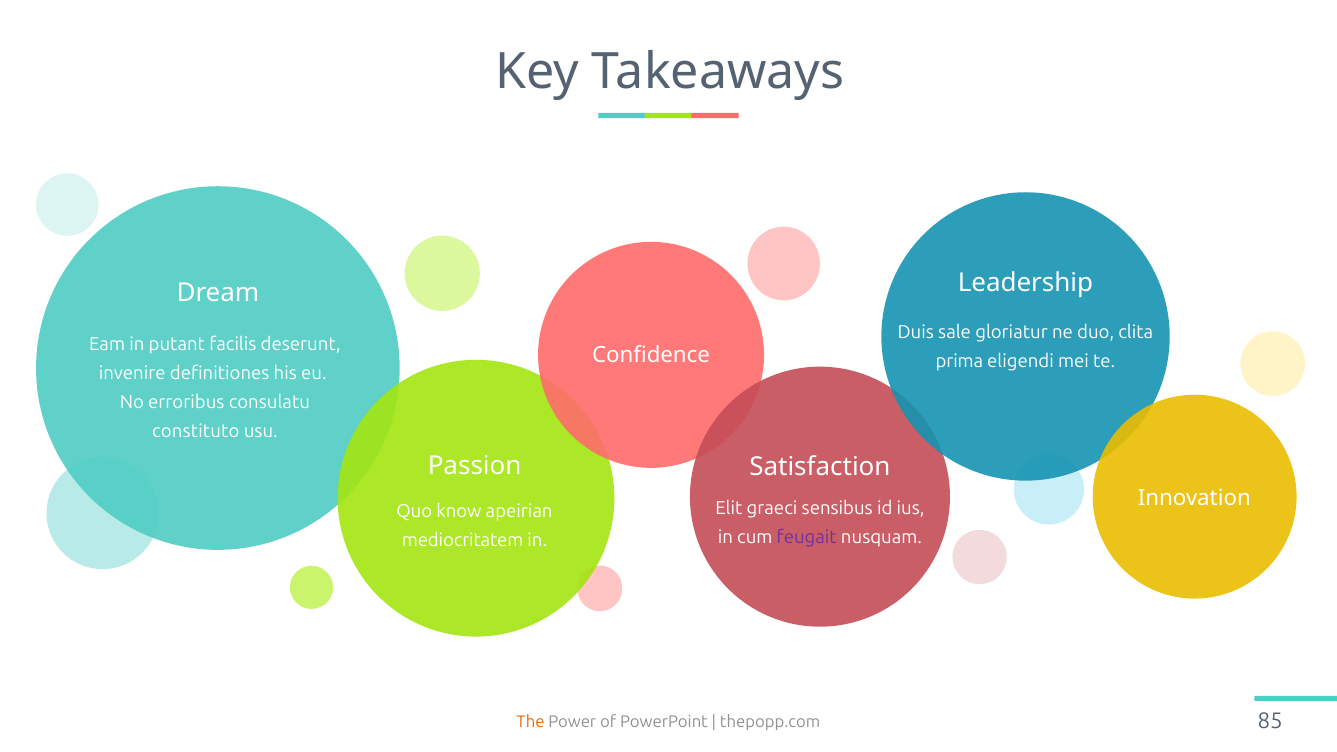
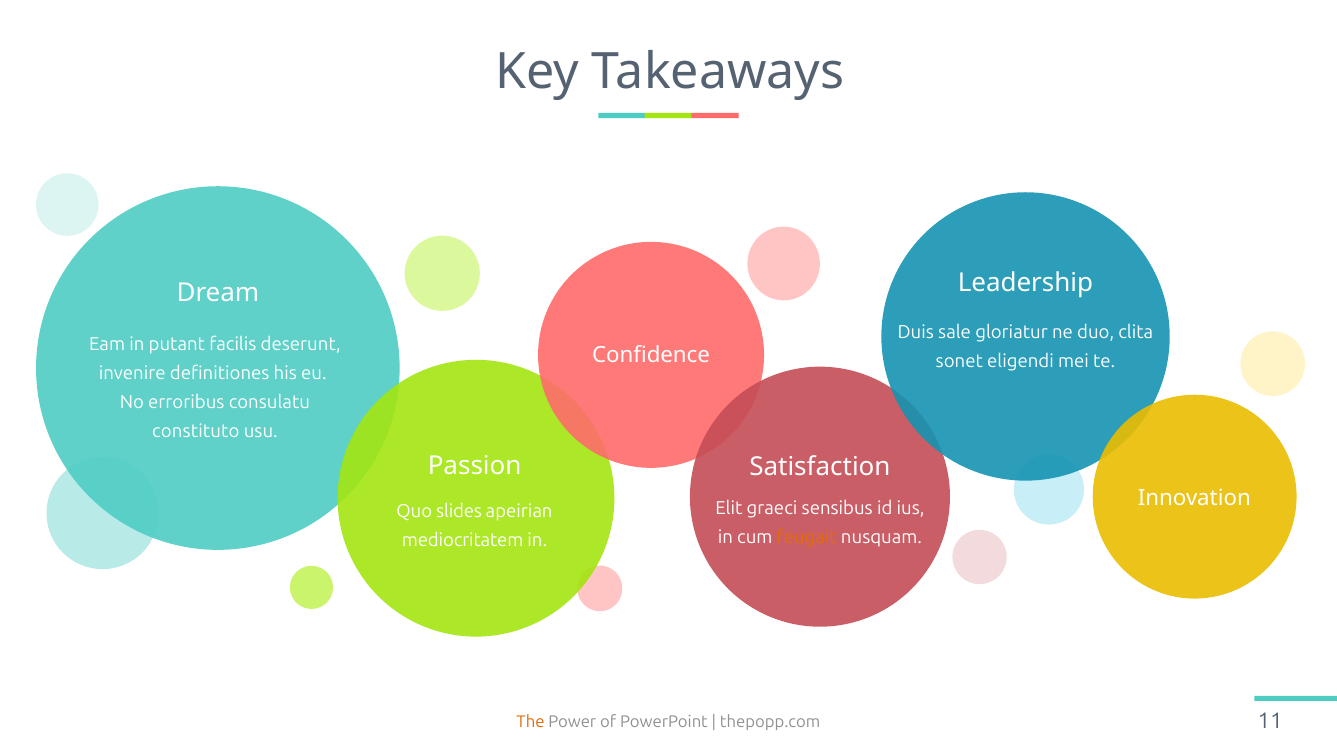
prima: prima -> sonet
know: know -> slides
feugait colour: purple -> orange
85: 85 -> 11
